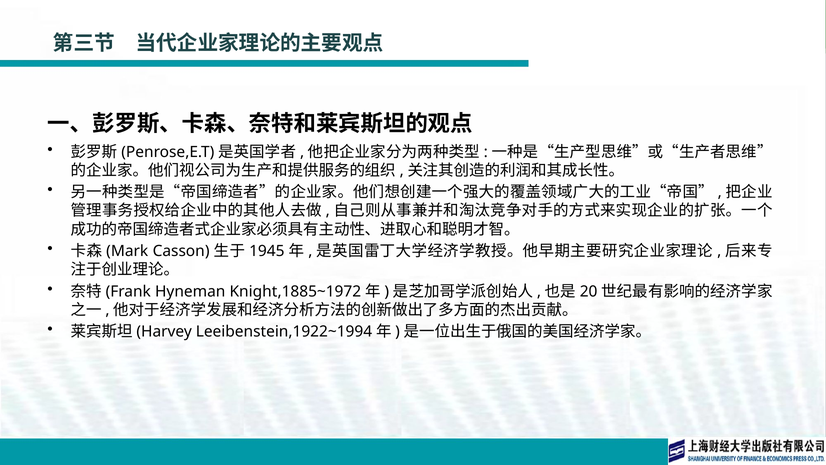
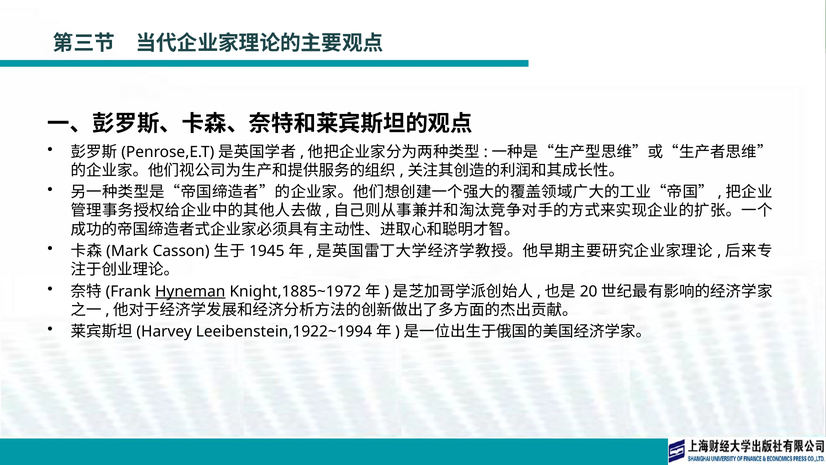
Hyneman underline: none -> present
